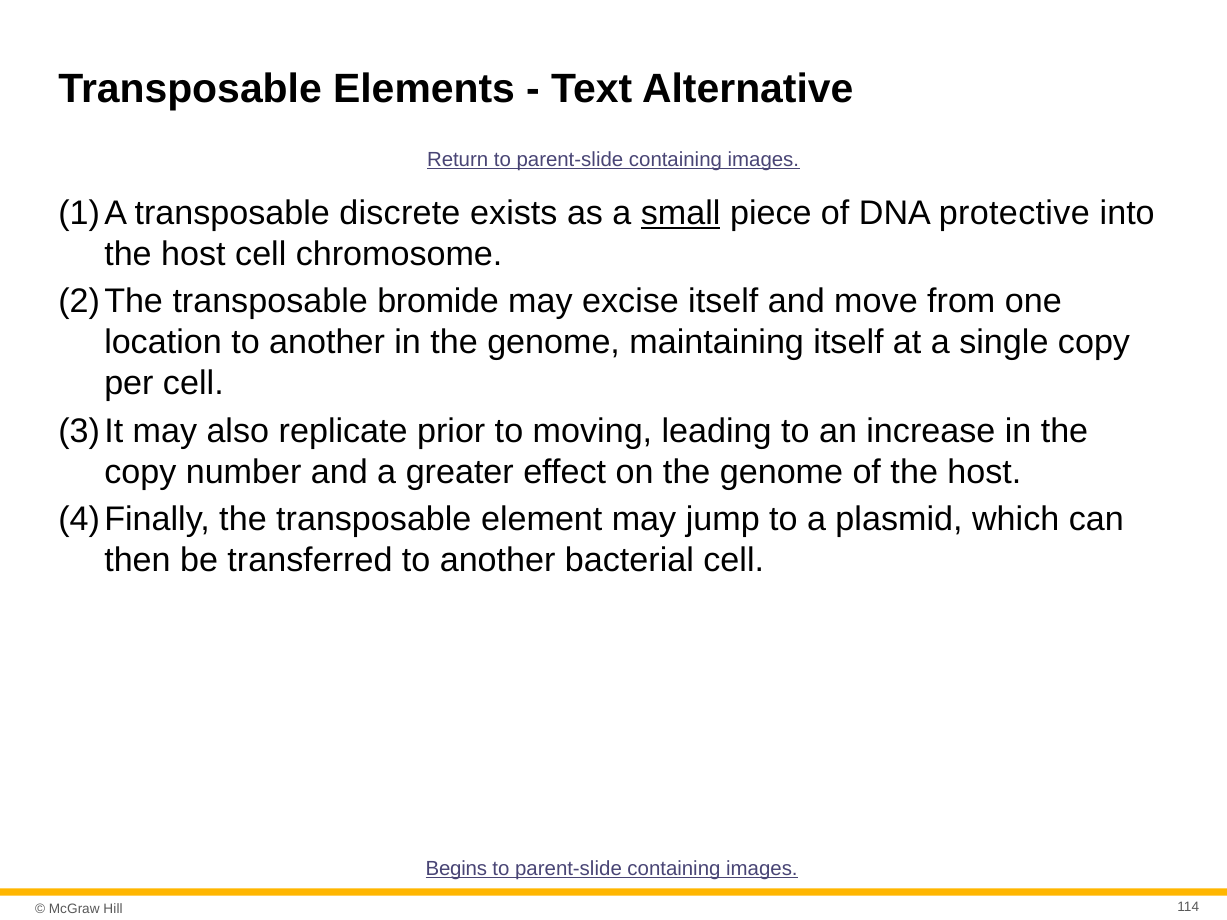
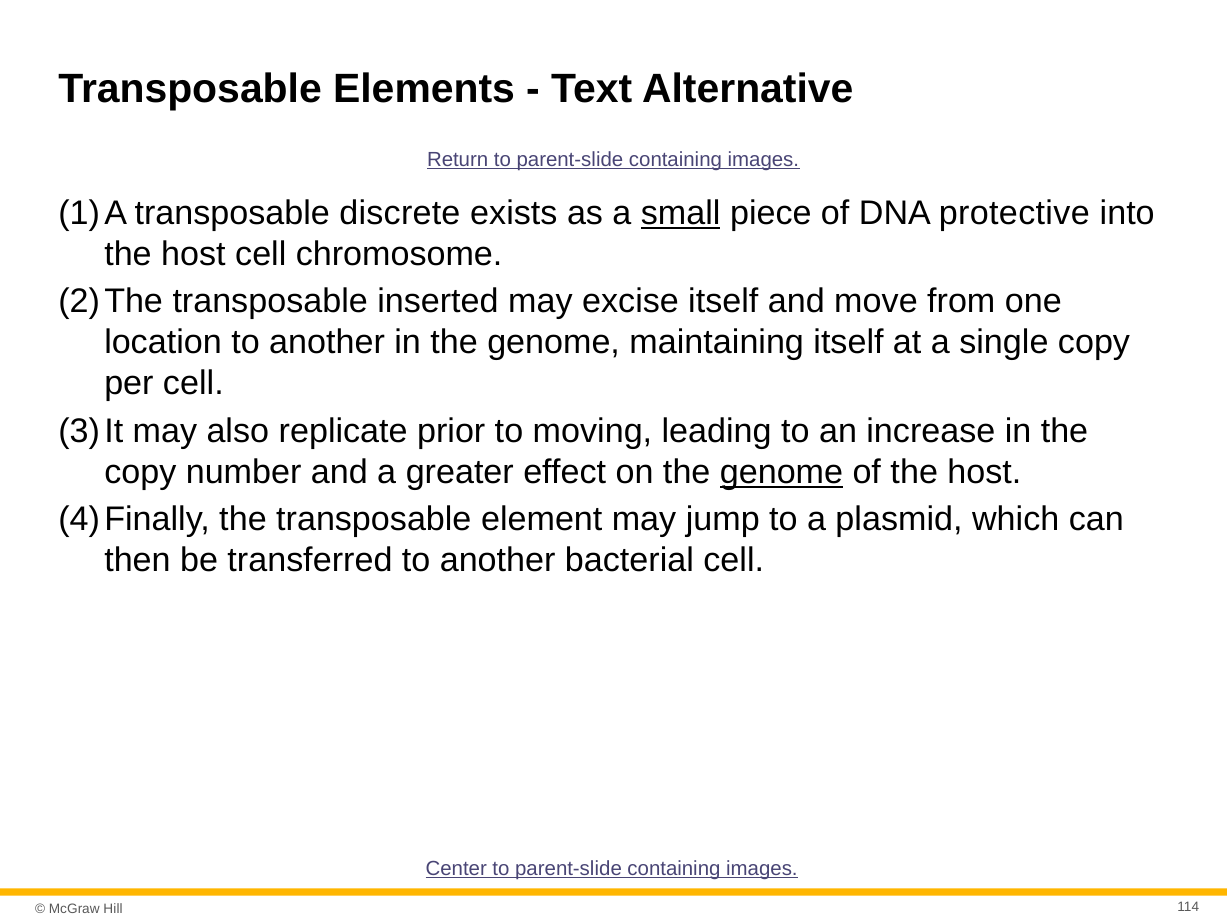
bromide: bromide -> inserted
genome at (781, 472) underline: none -> present
Begins: Begins -> Center
